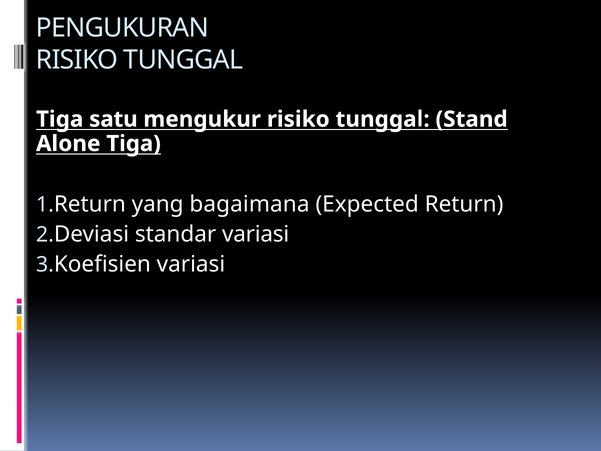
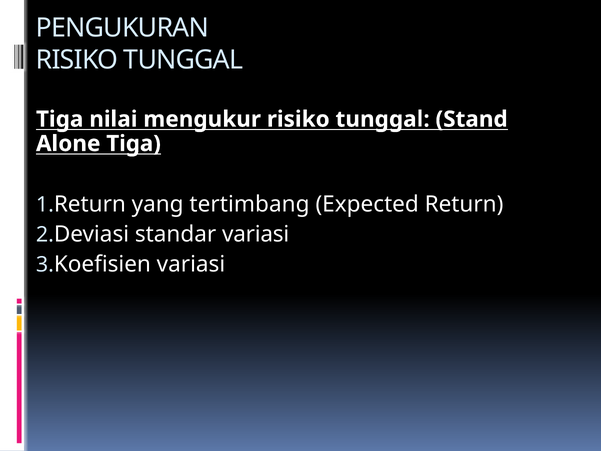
satu: satu -> nilai
bagaimana: bagaimana -> tertimbang
